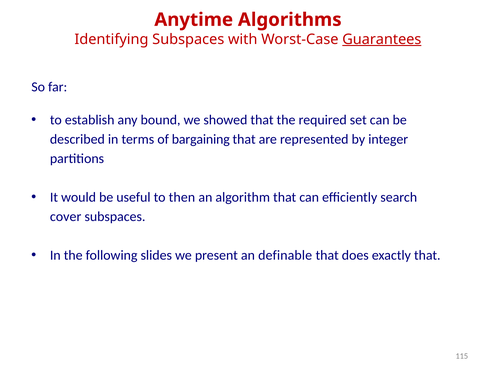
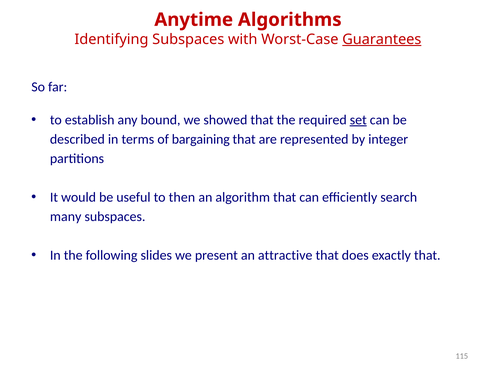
set underline: none -> present
cover: cover -> many
definable: definable -> attractive
